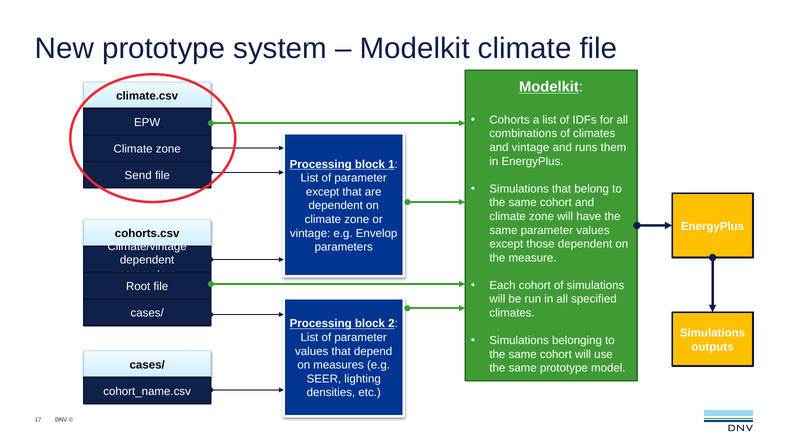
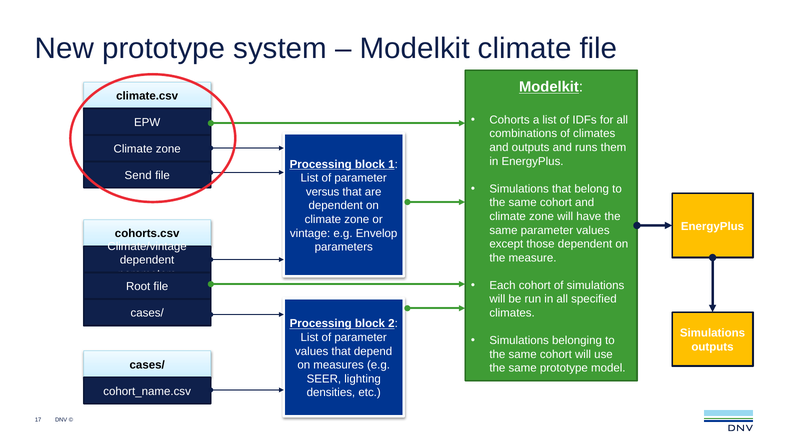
and vintage: vintage -> outputs
except at (323, 192): except -> versus
